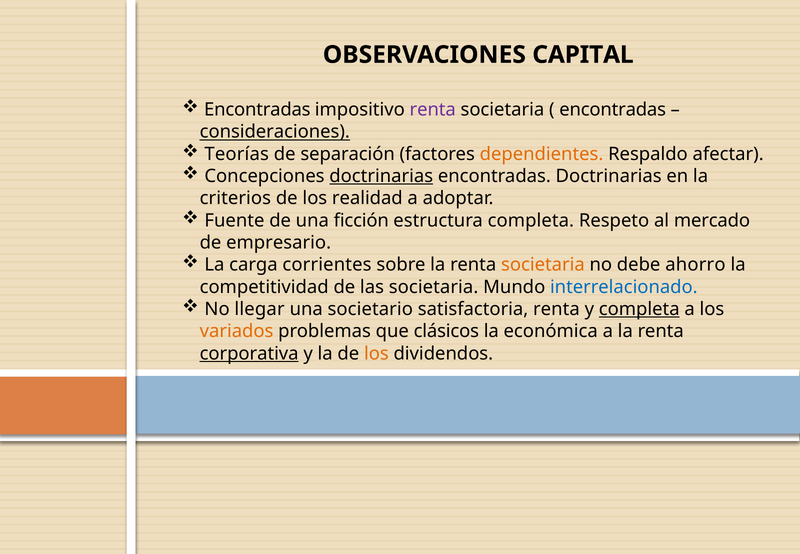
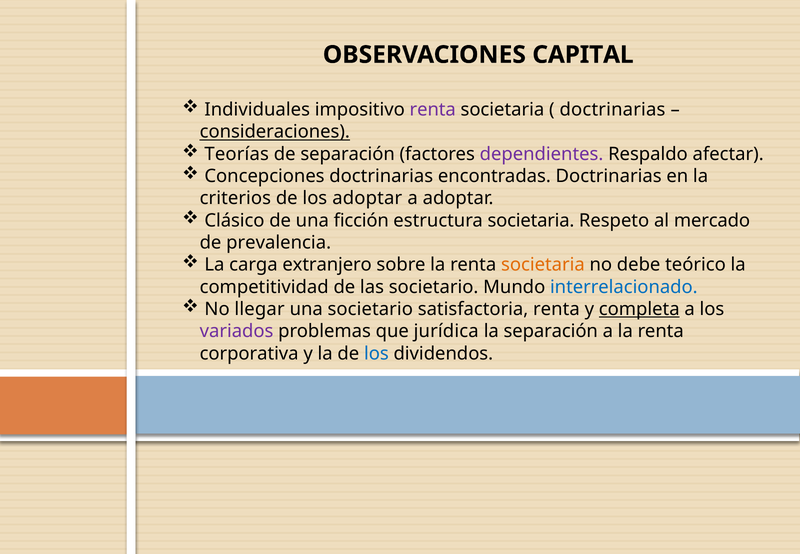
Encontradas at (257, 110): Encontradas -> Individuales
encontradas at (613, 110): encontradas -> doctrinarias
dependientes colour: orange -> purple
doctrinarias at (381, 176) underline: present -> none
los realidad: realidad -> adoptar
Fuente: Fuente -> Clásico
estructura completa: completa -> societaria
empresario: empresario -> prevalencia
corrientes: corrientes -> extranjero
ahorro: ahorro -> teórico
las societaria: societaria -> societario
variados colour: orange -> purple
clásicos: clásicos -> jurídica
la económica: económica -> separación
corporativa underline: present -> none
los at (376, 353) colour: orange -> blue
